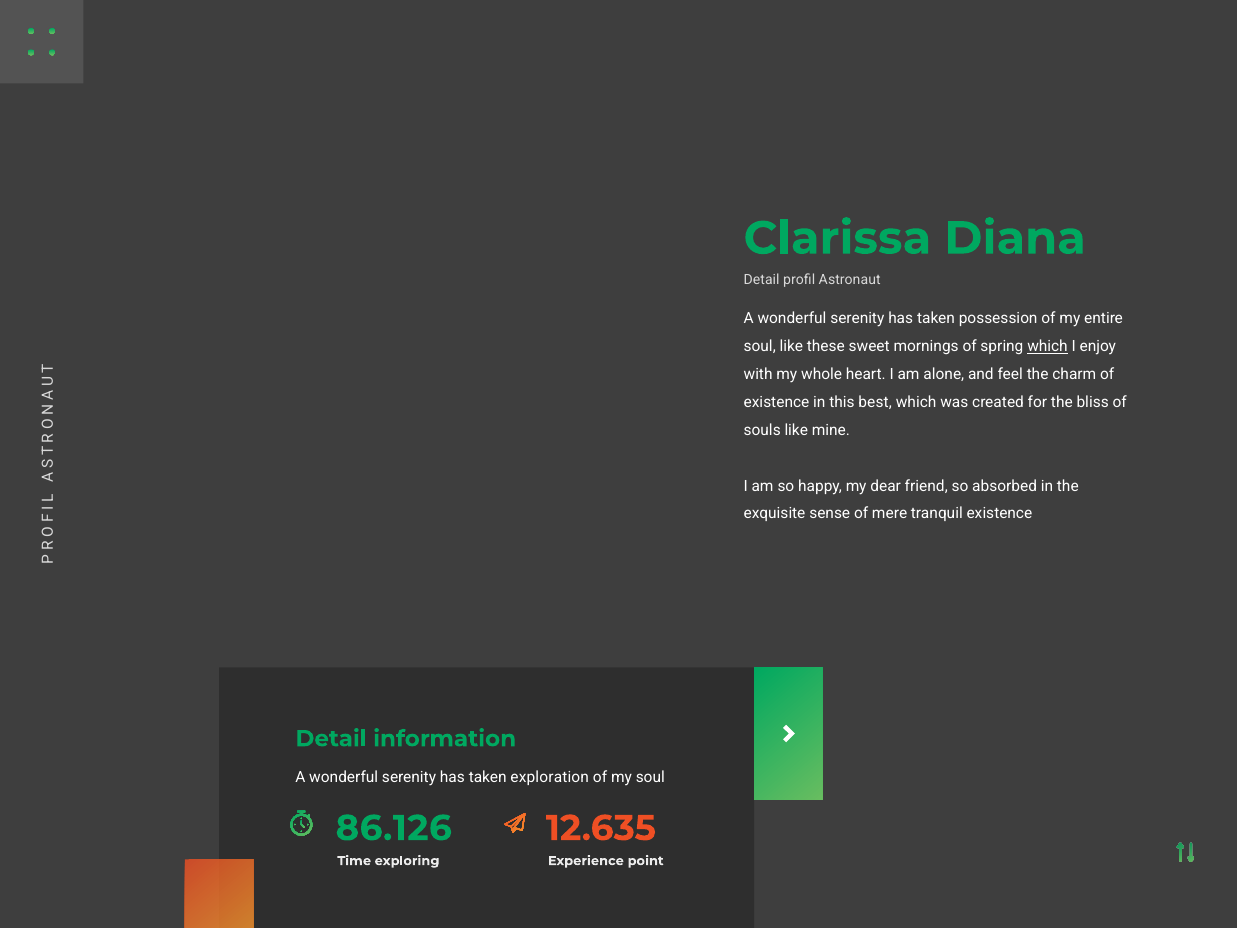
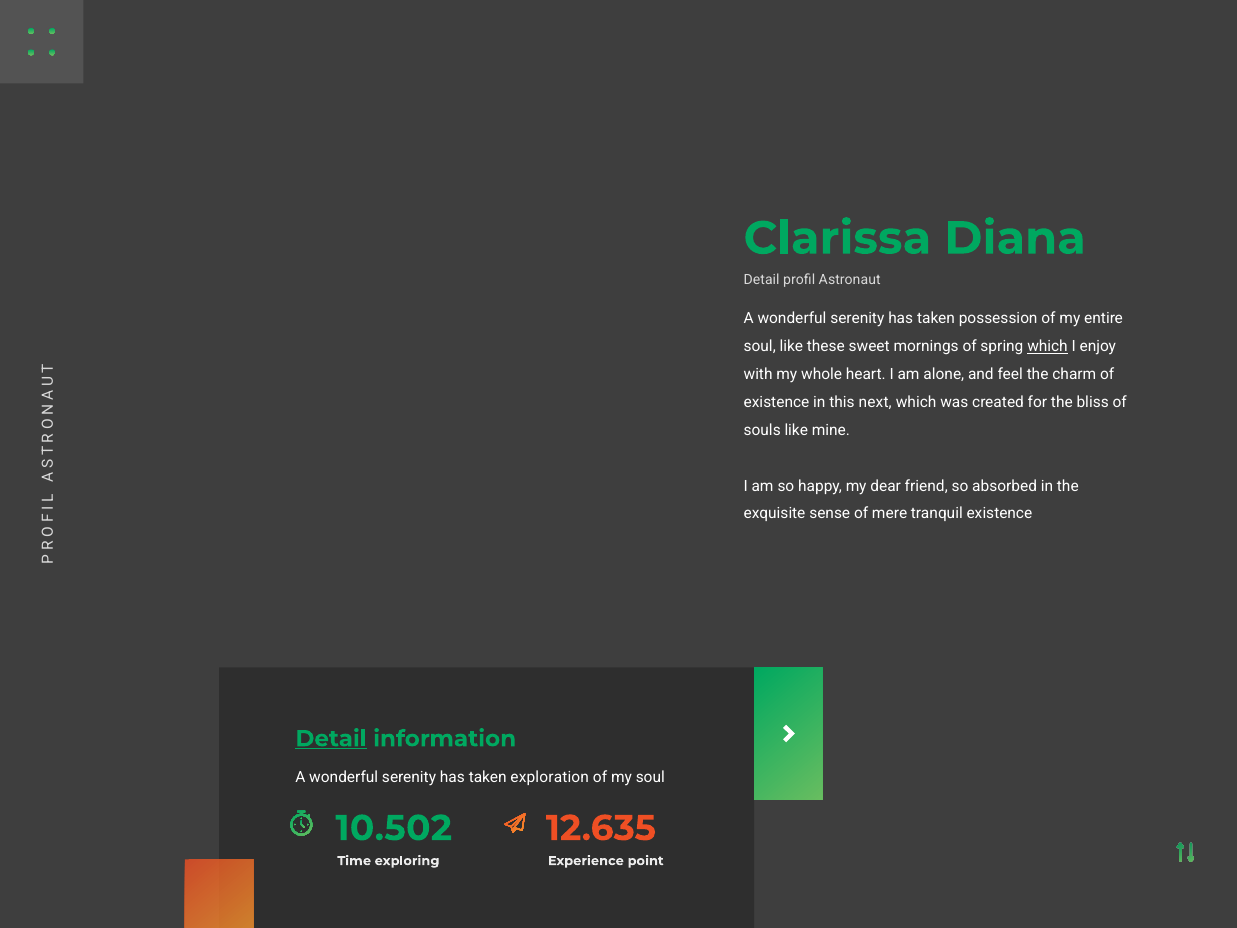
best: best -> next
Detail at (331, 738) underline: none -> present
86.126: 86.126 -> 10.502
